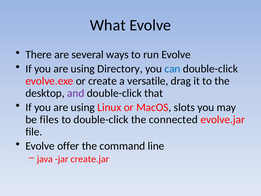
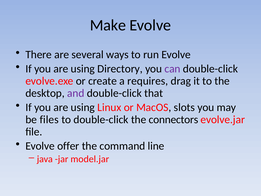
What: What -> Make
can colour: blue -> purple
versatile: versatile -> requires
connected: connected -> connectors
create.jar: create.jar -> model.jar
